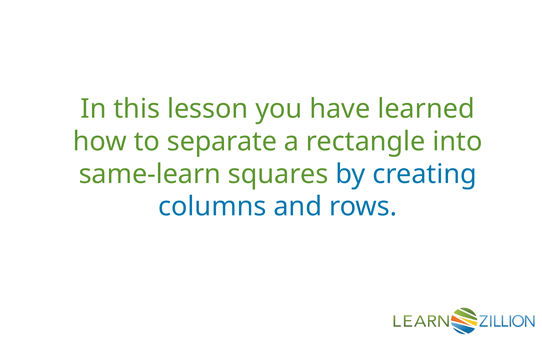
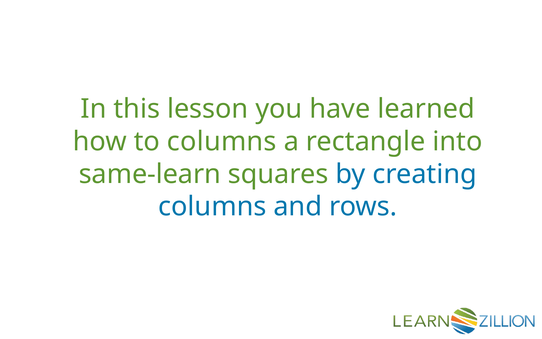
to separate: separate -> columns
